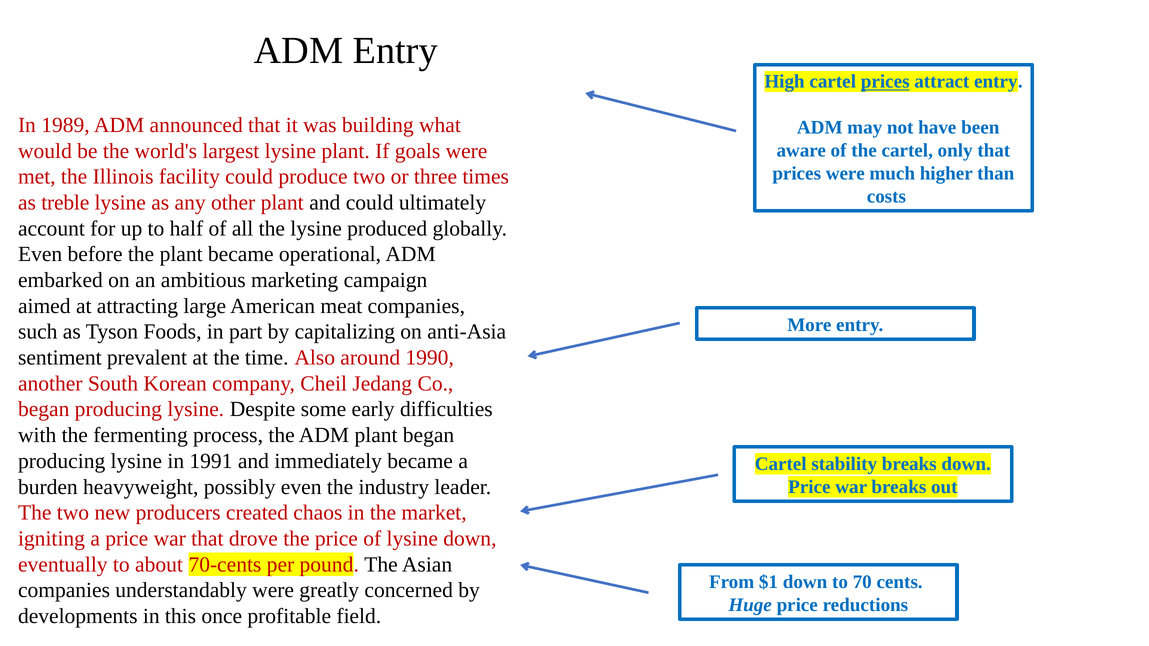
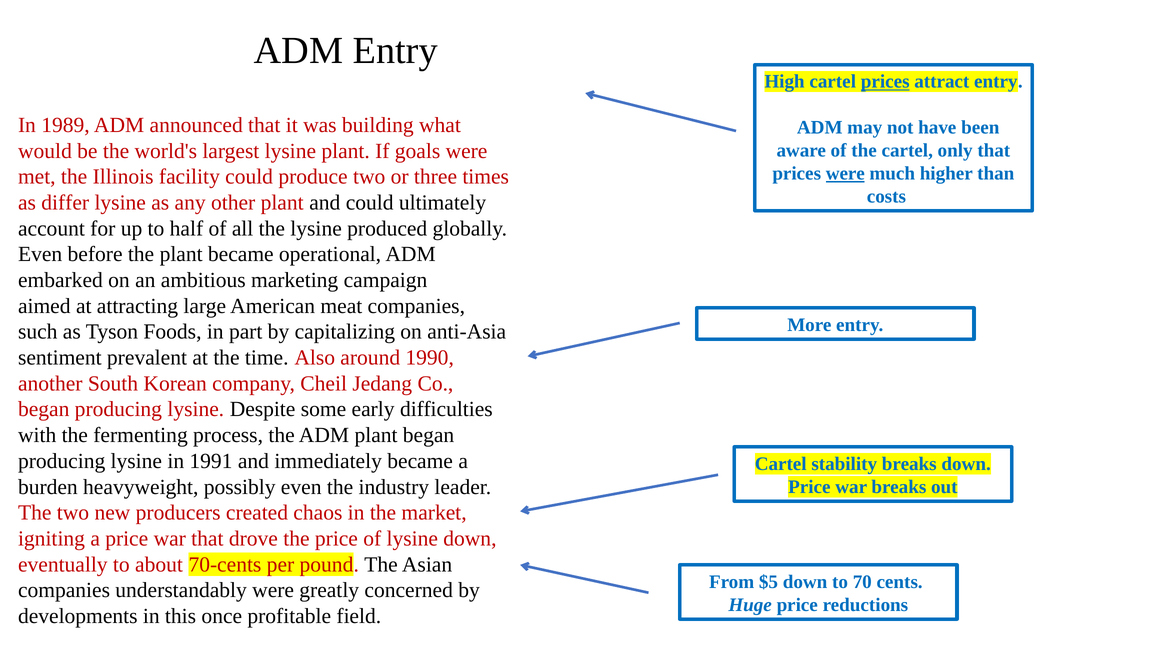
were at (845, 174) underline: none -> present
treble: treble -> differ
$1: $1 -> $5
